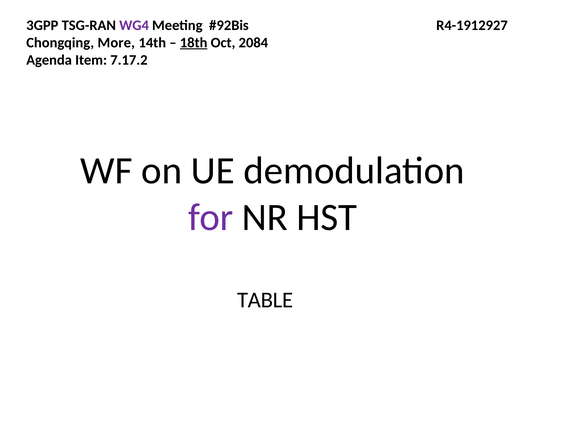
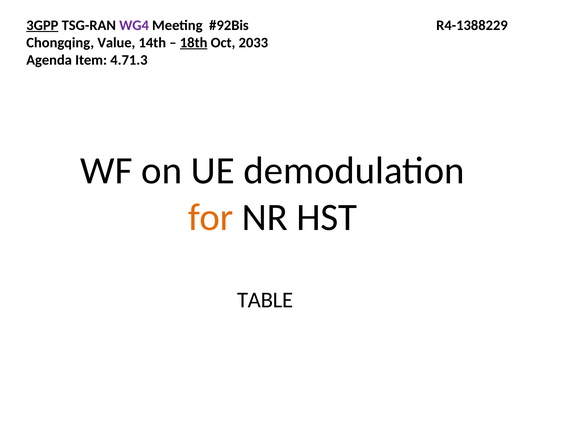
3GPP underline: none -> present
R4-1912927: R4-1912927 -> R4-1388229
More: More -> Value
2084: 2084 -> 2033
7.17.2: 7.17.2 -> 4.71.3
for colour: purple -> orange
